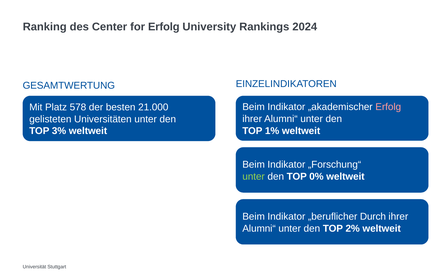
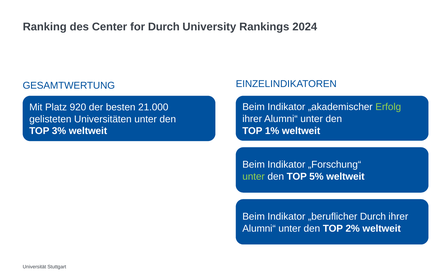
for Erfolg: Erfolg -> Durch
Erfolg at (388, 107) colour: pink -> light green
578: 578 -> 920
0%: 0% -> 5%
